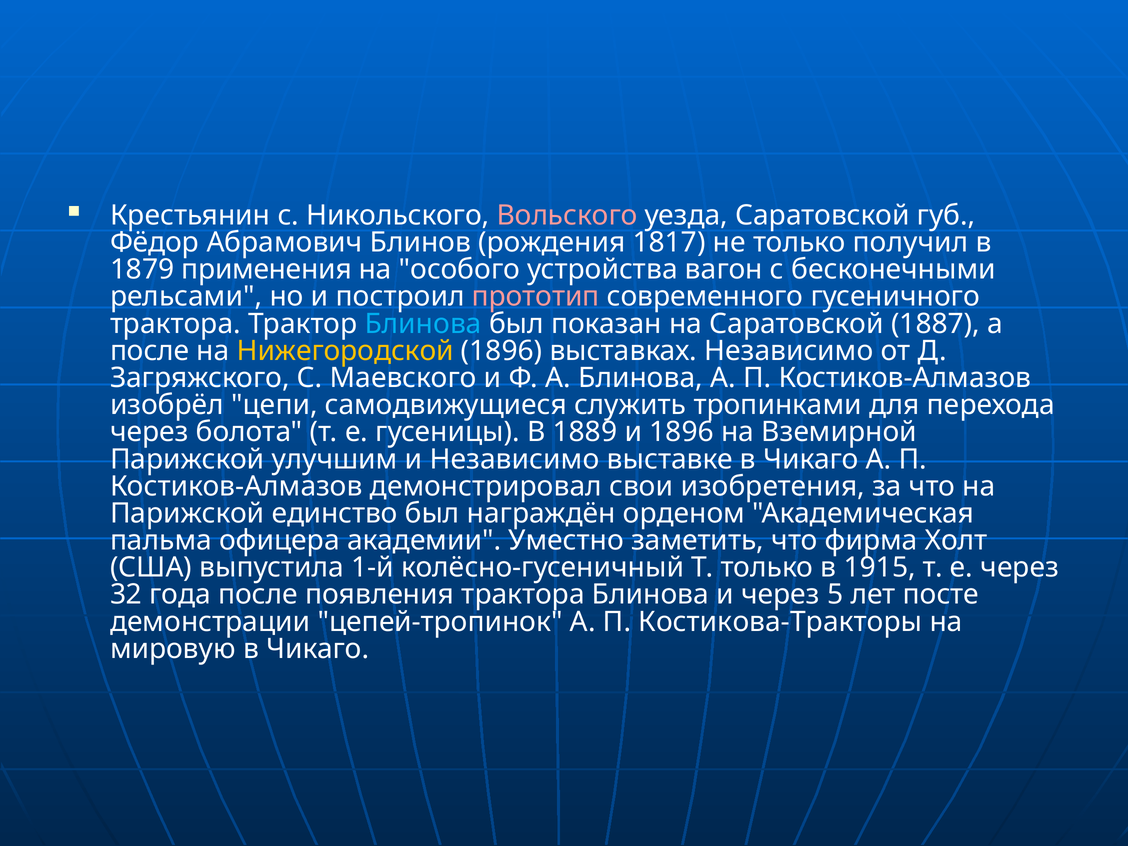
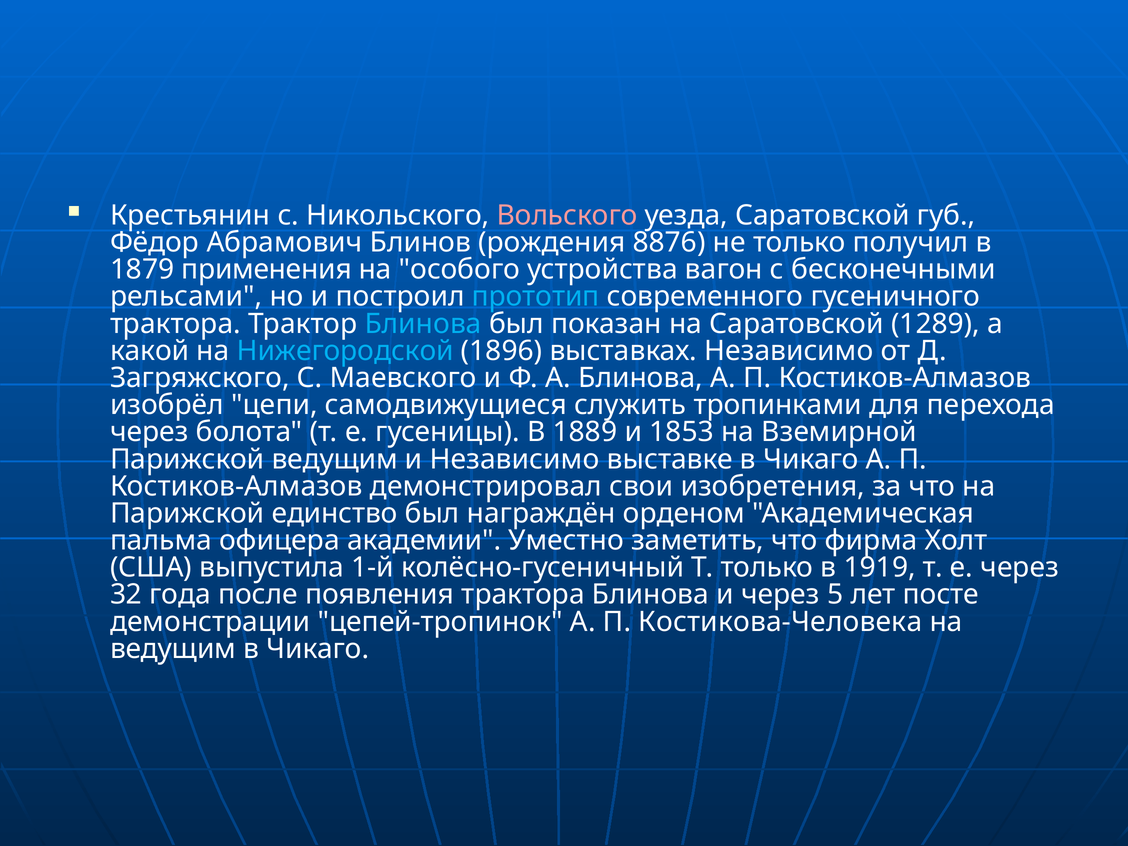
1817: 1817 -> 8876
прототип colour: pink -> light blue
1887: 1887 -> 1289
после at (150, 351): после -> какой
Нижегородской colour: yellow -> light blue
и 1896: 1896 -> 1853
Парижской улучшим: улучшим -> ведущим
1915: 1915 -> 1919
Костикова-Тракторы: Костикова-Тракторы -> Костикова-Человека
мировую at (173, 649): мировую -> ведущим
